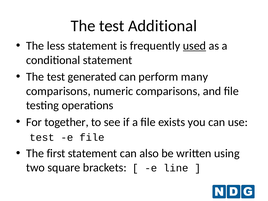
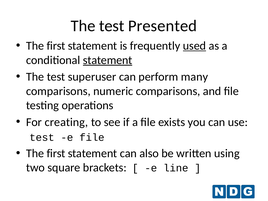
Additional: Additional -> Presented
less at (56, 46): less -> first
statement at (108, 60) underline: none -> present
generated: generated -> superuser
together: together -> creating
